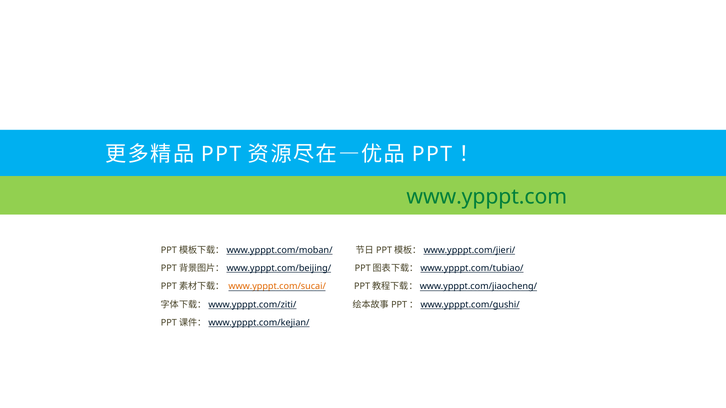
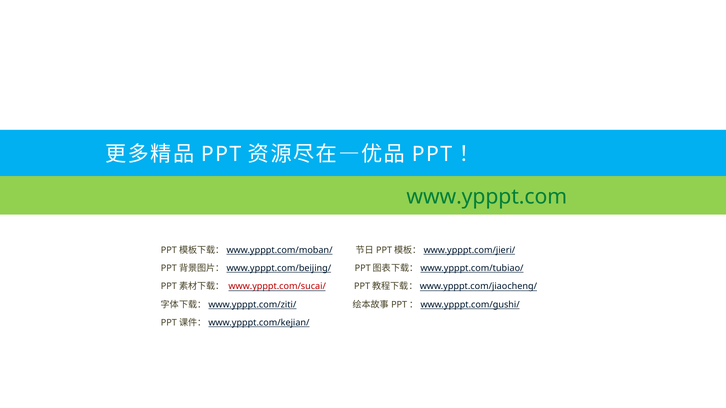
www.ypppt.com/sucai/ colour: orange -> red
